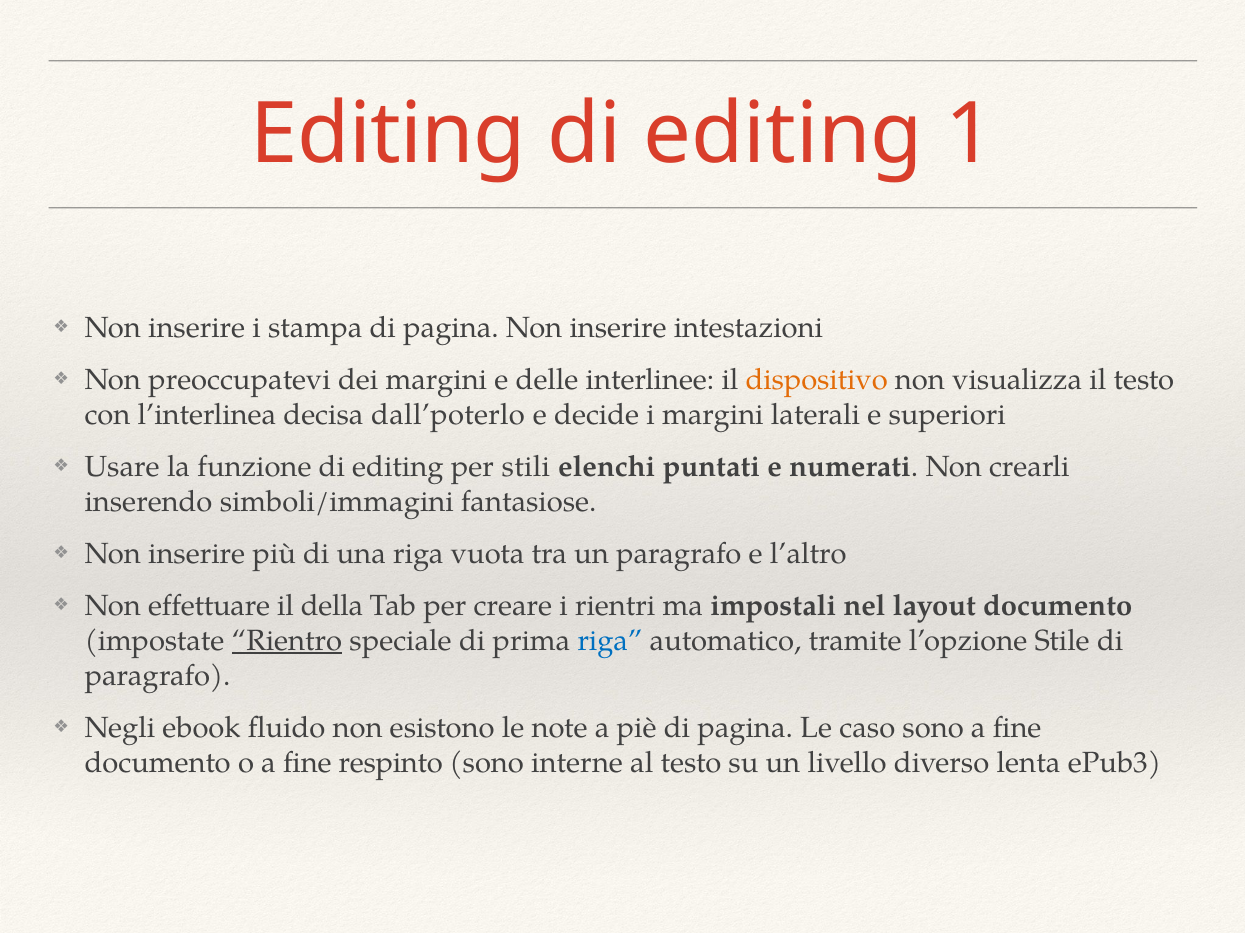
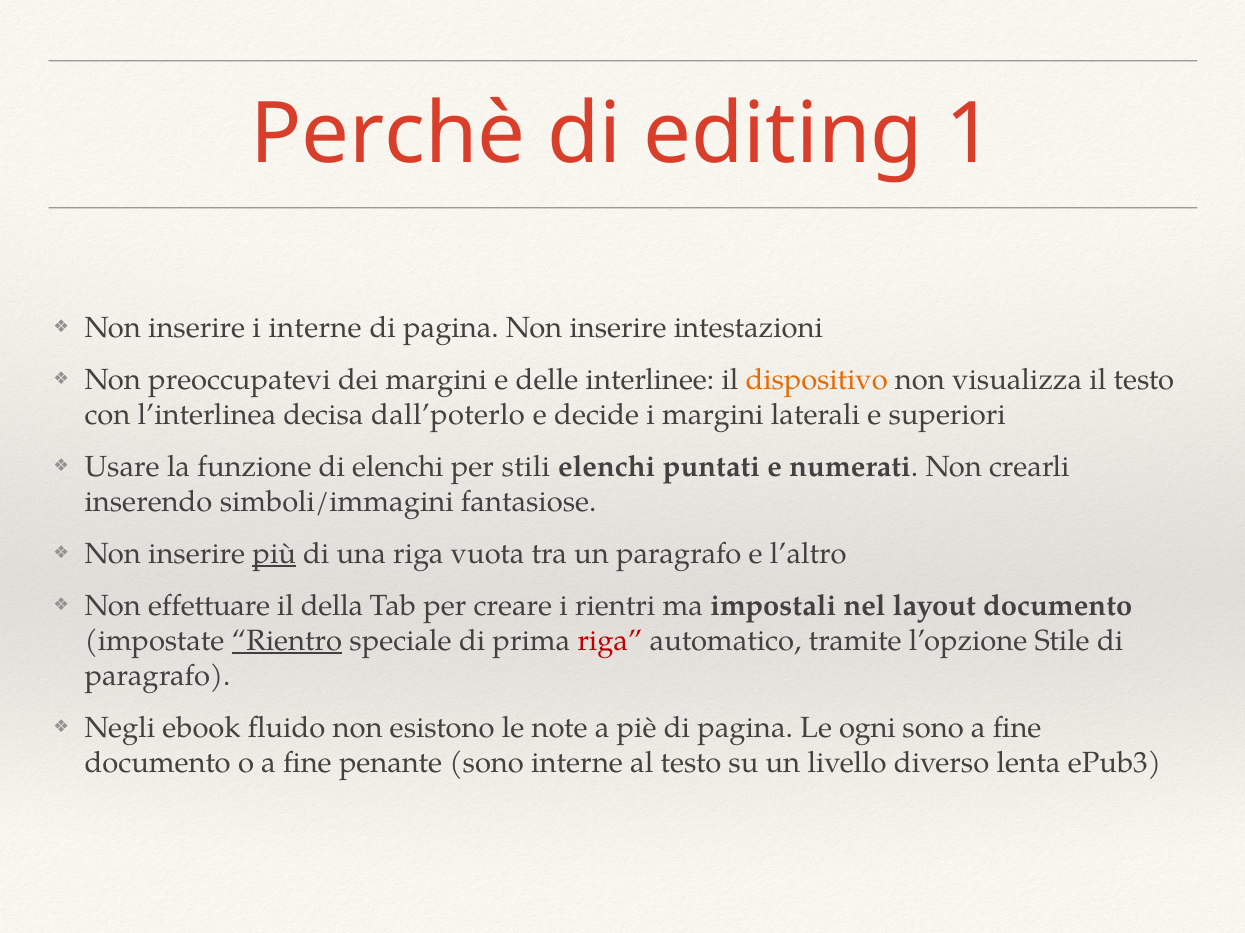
Editing at (388, 134): Editing -> Perchè
i stampa: stampa -> interne
funzione di editing: editing -> elenchi
più underline: none -> present
riga at (610, 641) colour: blue -> red
caso: caso -> ogni
respinto: respinto -> penante
